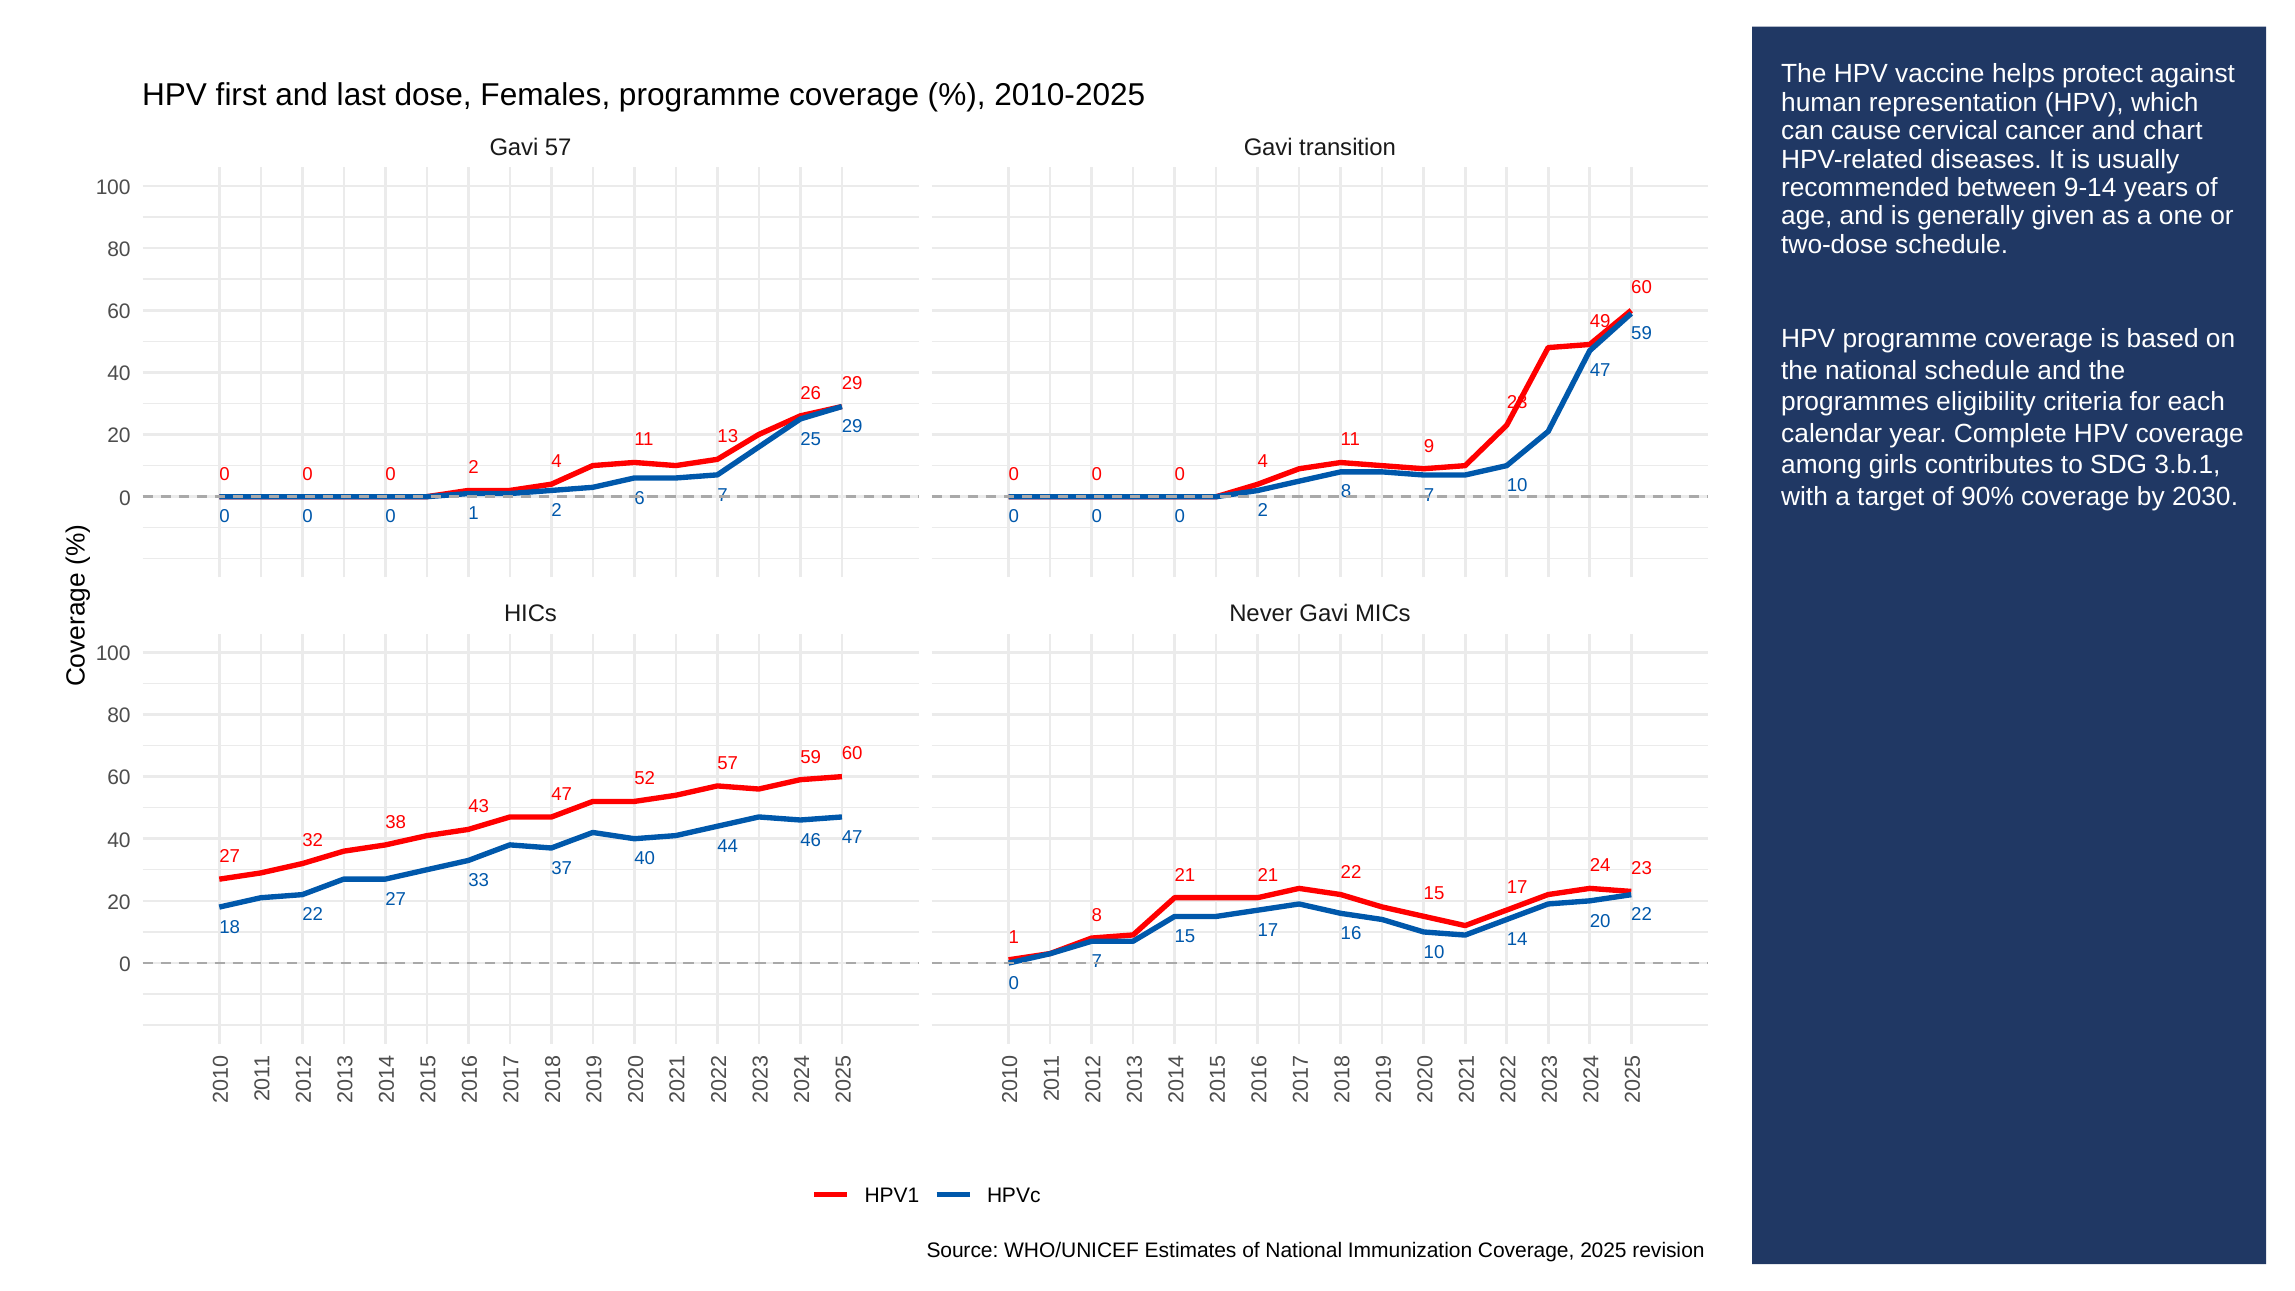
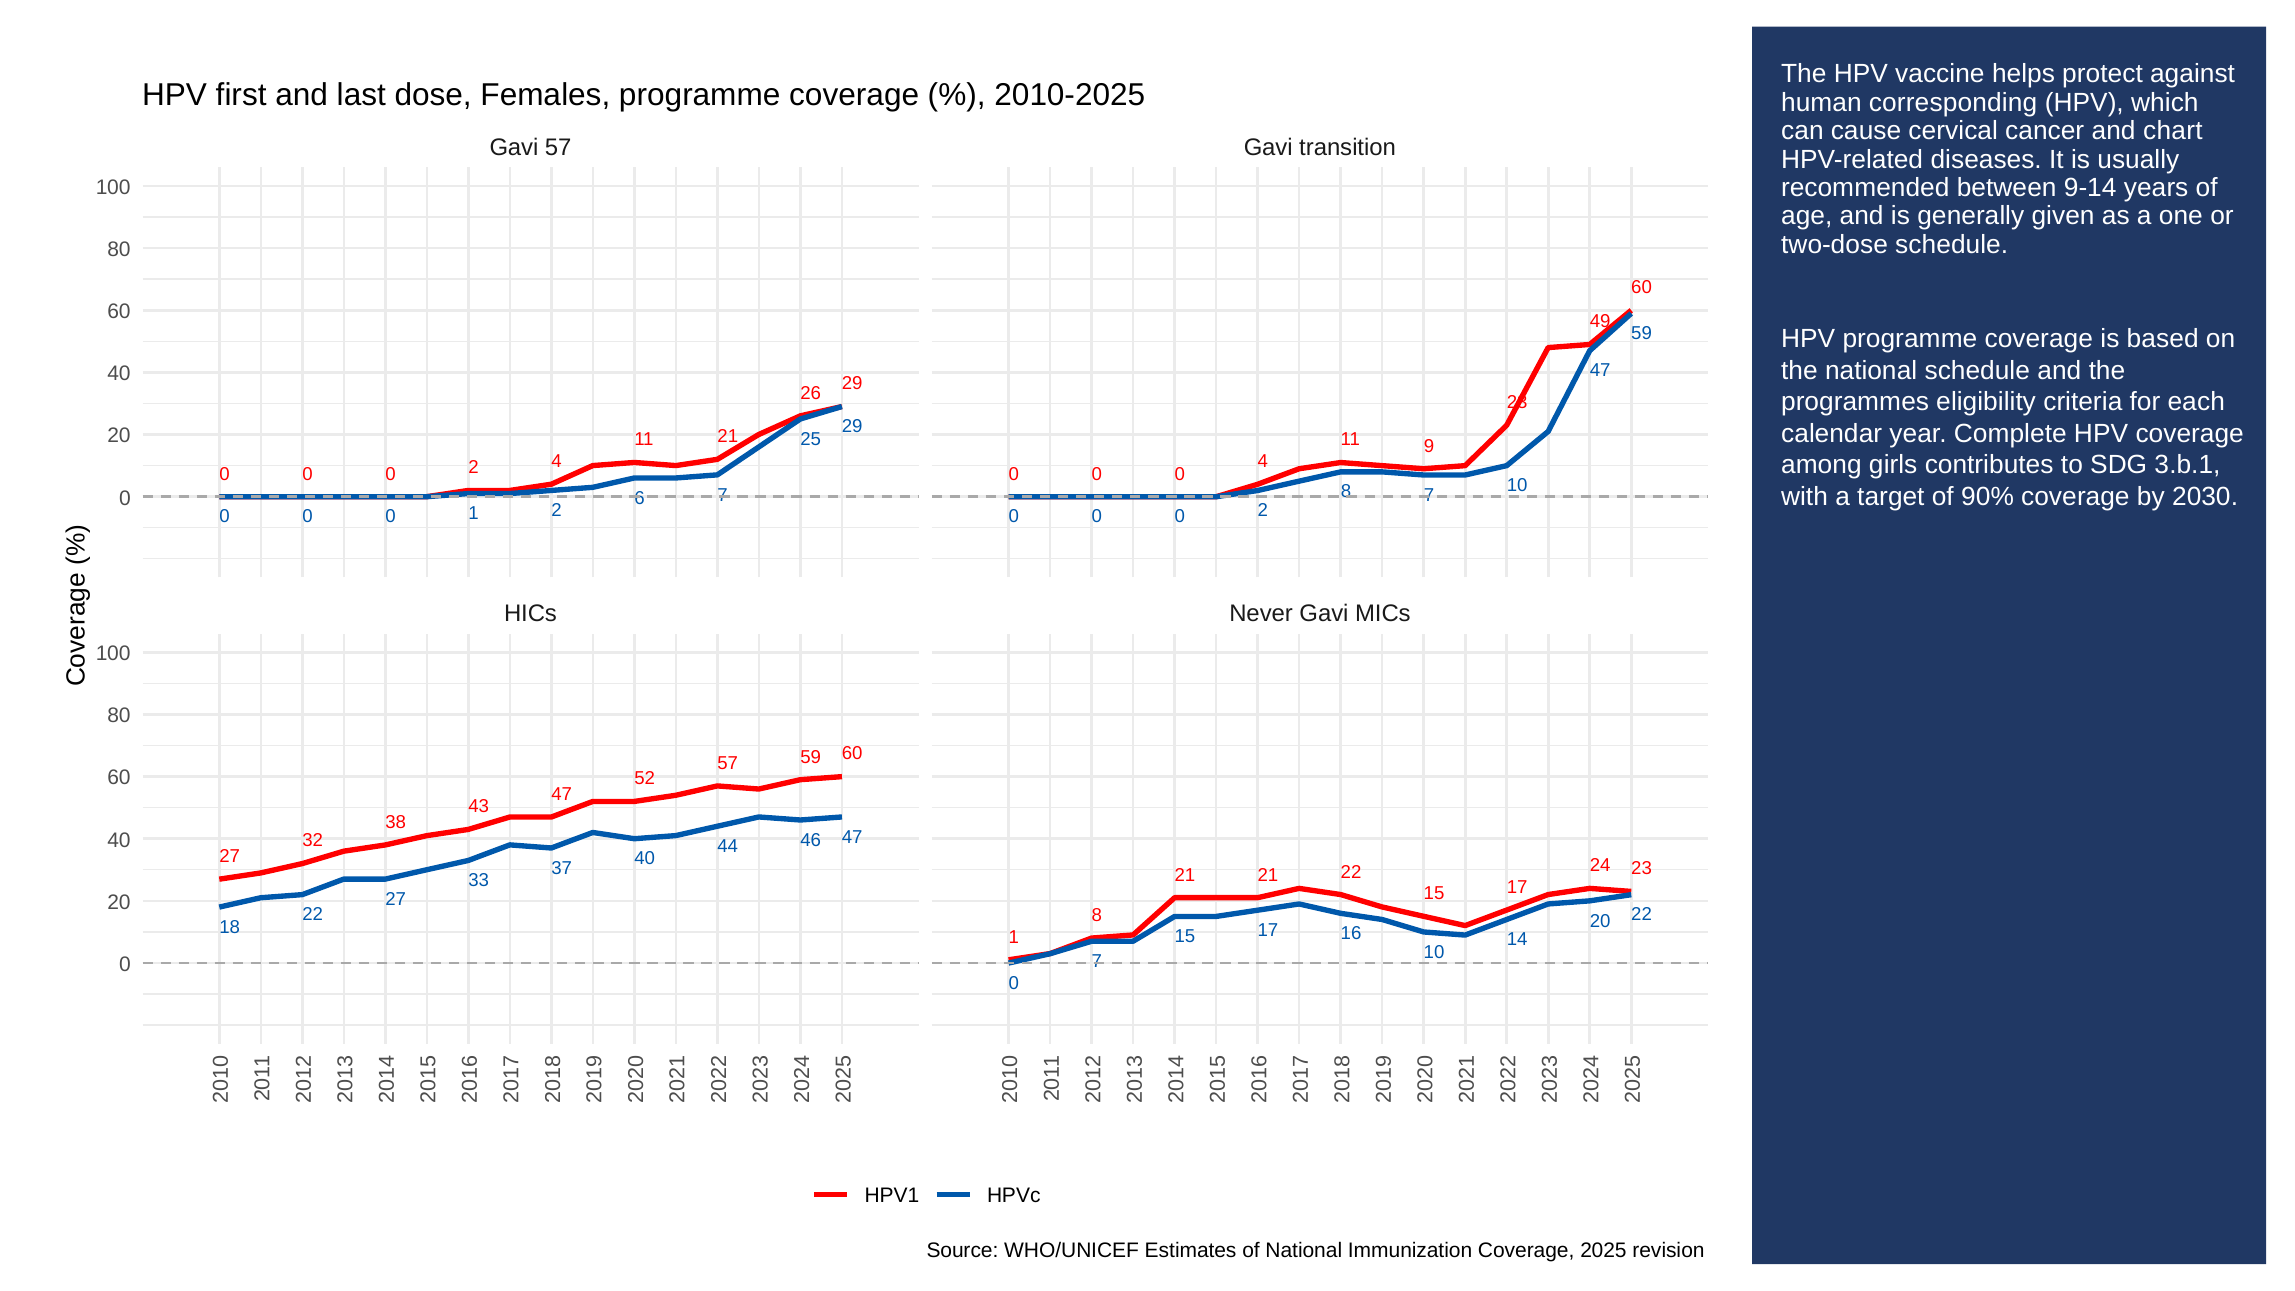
representation: representation -> corresponding
11 13: 13 -> 21
